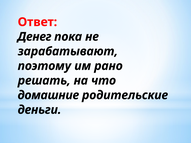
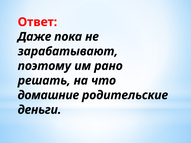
Денег: Денег -> Даже
